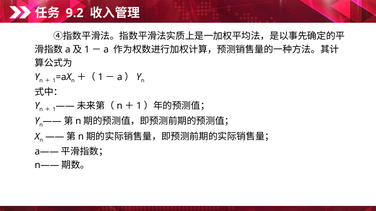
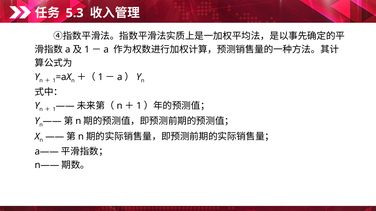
9.2: 9.2 -> 5.3
